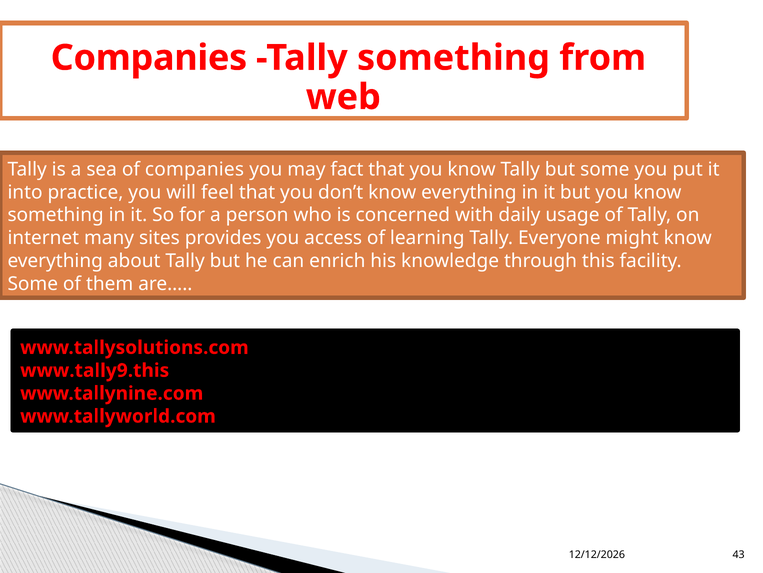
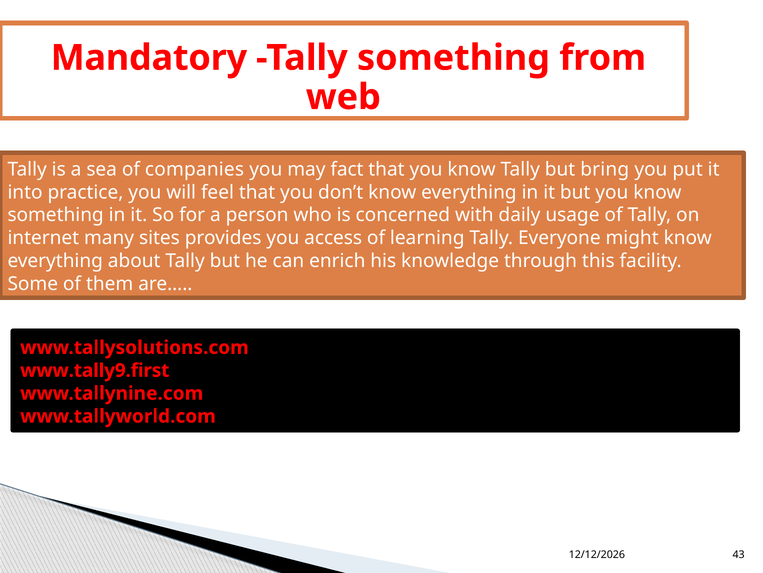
Companies at (149, 58): Companies -> Mandatory
but some: some -> bring
www.tally9.this: www.tally9.this -> www.tally9.first
